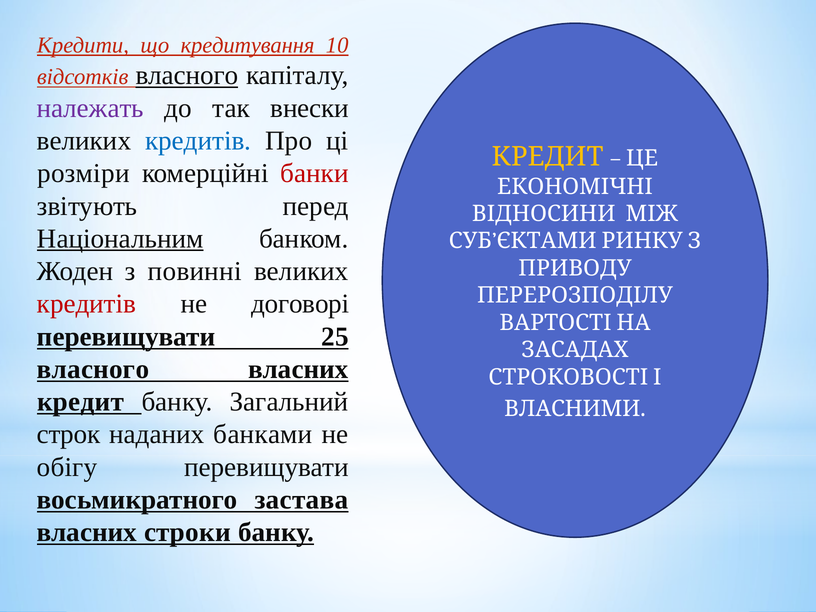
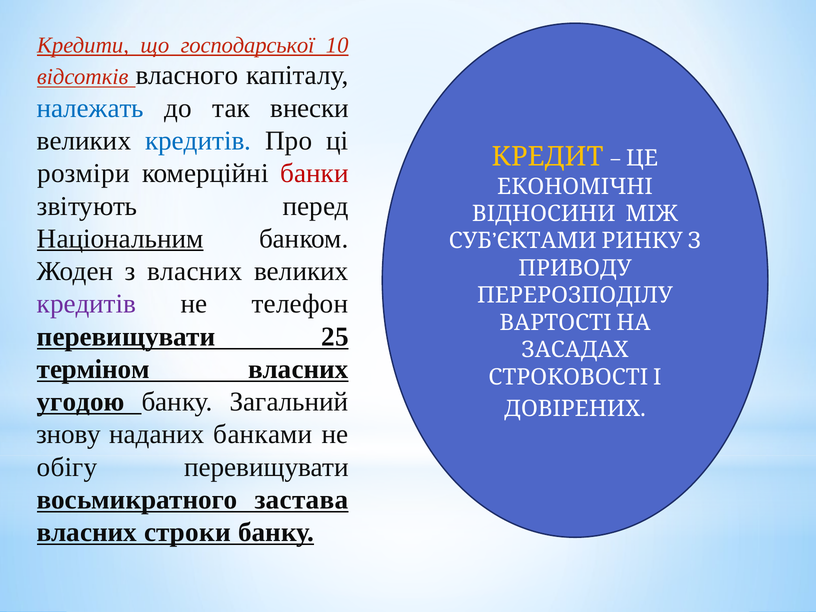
кредитування: кредитування -> господарської
власного at (187, 75) underline: present -> none
належать colour: purple -> blue
з повинні: повинні -> власних
кредитів at (87, 304) colour: red -> purple
договорі: договорі -> телефон
власного at (93, 369): власного -> терміном
кредит at (81, 402): кредит -> угодою
ВЛАСНИМИ: ВЛАСНИМИ -> ДОВІРЕНИХ
строк: строк -> знову
